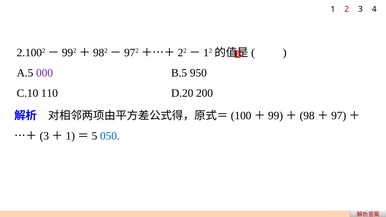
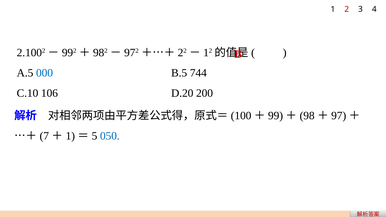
000 colour: purple -> blue
950: 950 -> 744
110: 110 -> 106
3 at (44, 136): 3 -> 7
